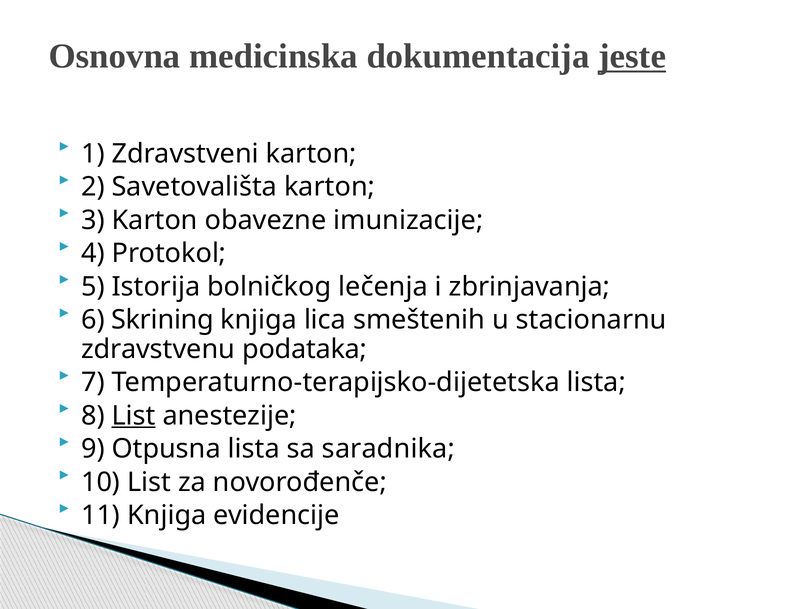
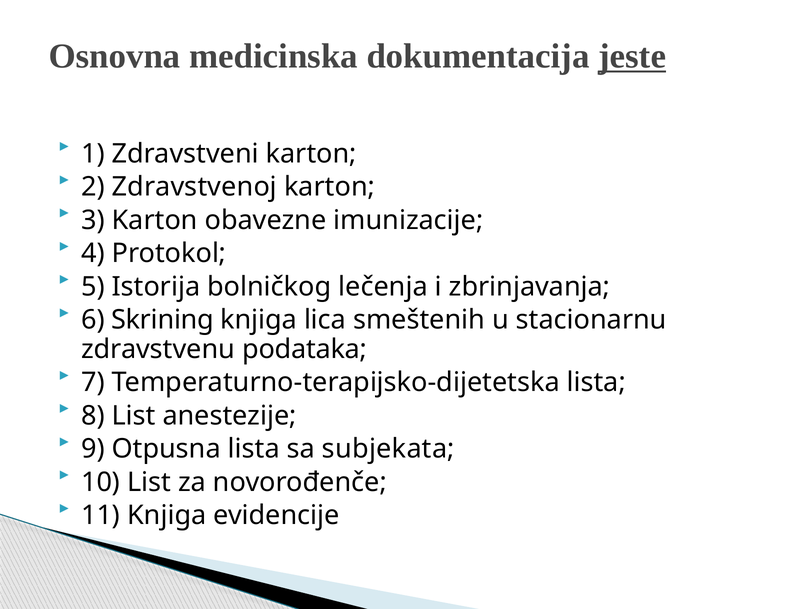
Savetovališta: Savetovališta -> Zdravstvenoj
List at (134, 416) underline: present -> none
saradnika: saradnika -> subjekata
